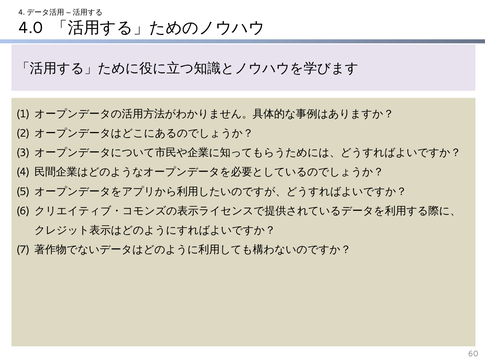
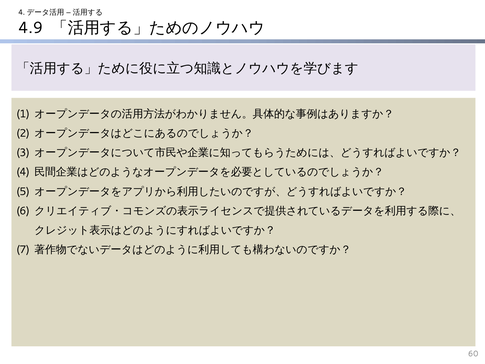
4.0: 4.0 -> 4.9
